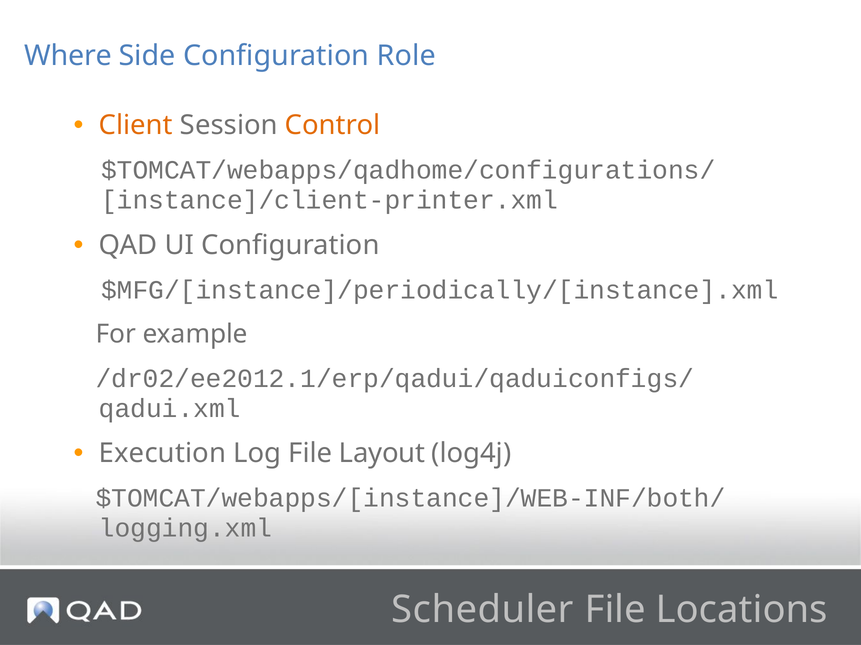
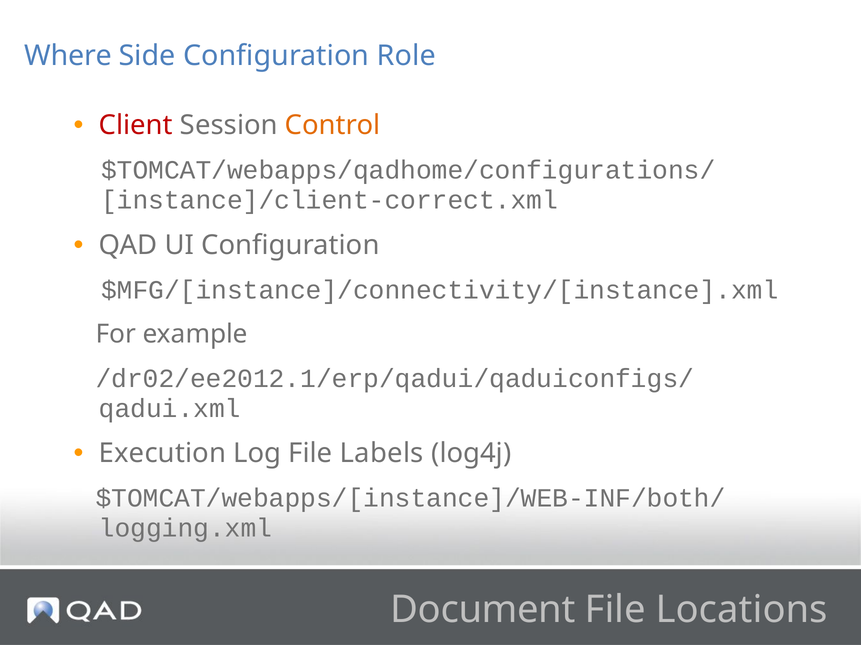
Client colour: orange -> red
instance]/client-printer.xml: instance]/client-printer.xml -> instance]/client-correct.xml
$MFG/[instance]/periodically/[instance].xml: $MFG/[instance]/periodically/[instance].xml -> $MFG/[instance]/connectivity/[instance].xml
Layout: Layout -> Labels
Scheduler: Scheduler -> Document
